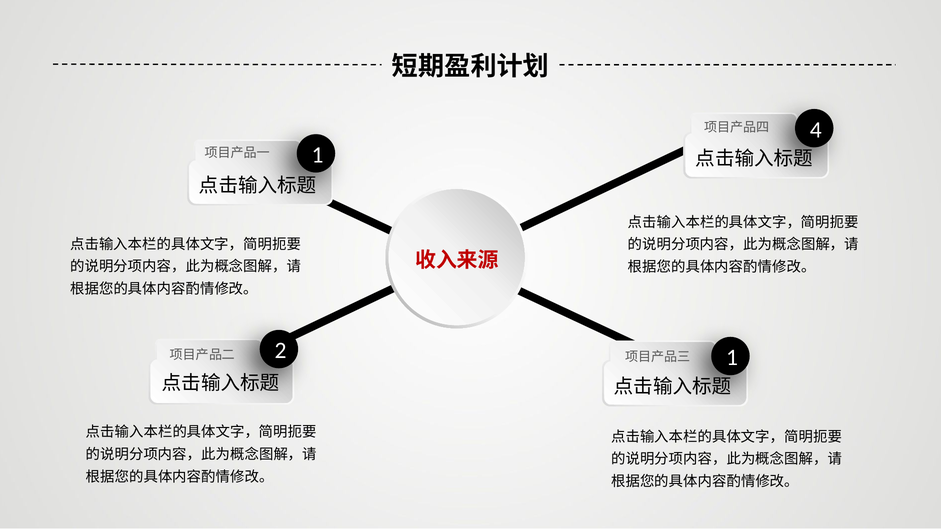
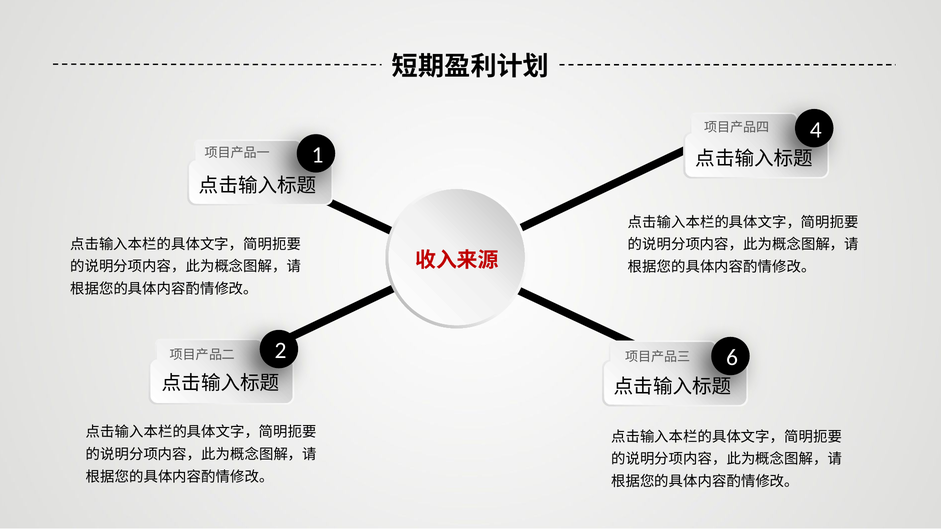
2 1: 1 -> 6
